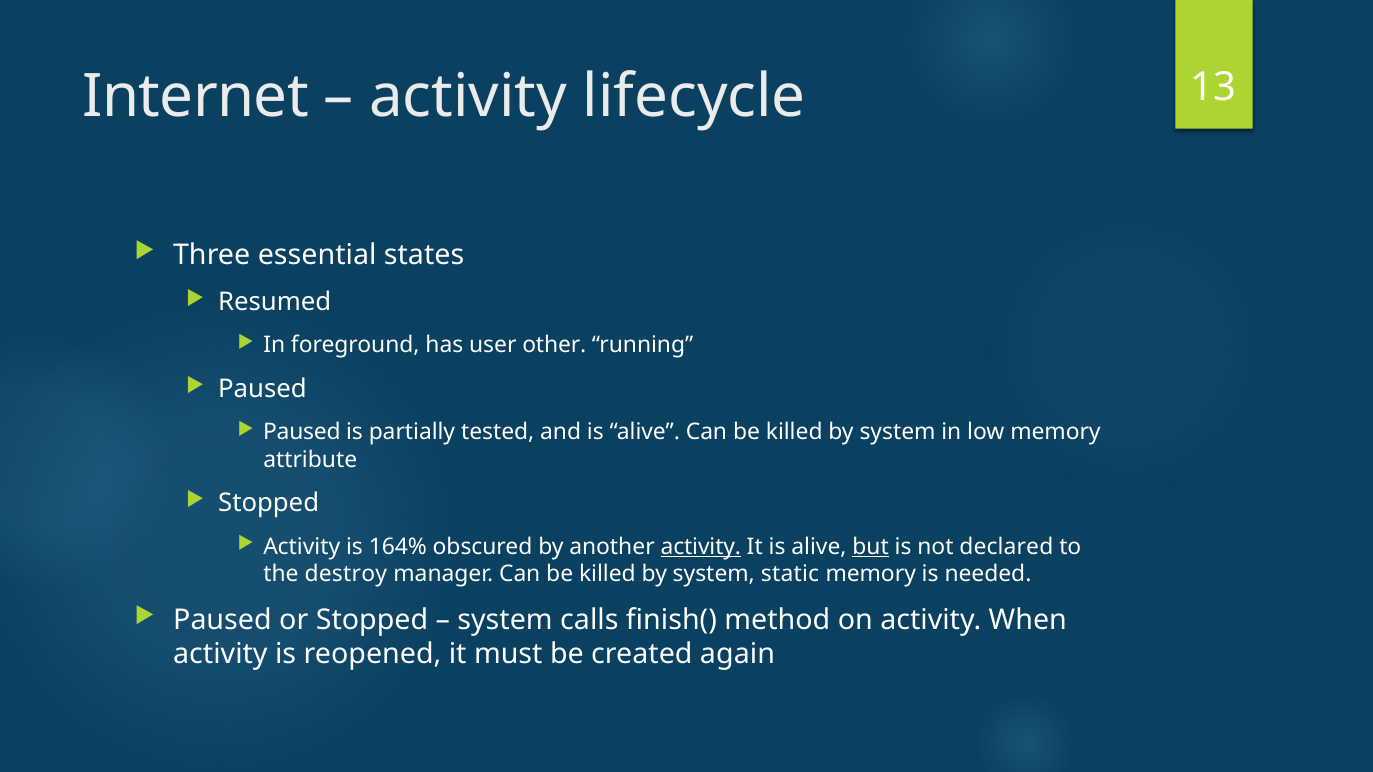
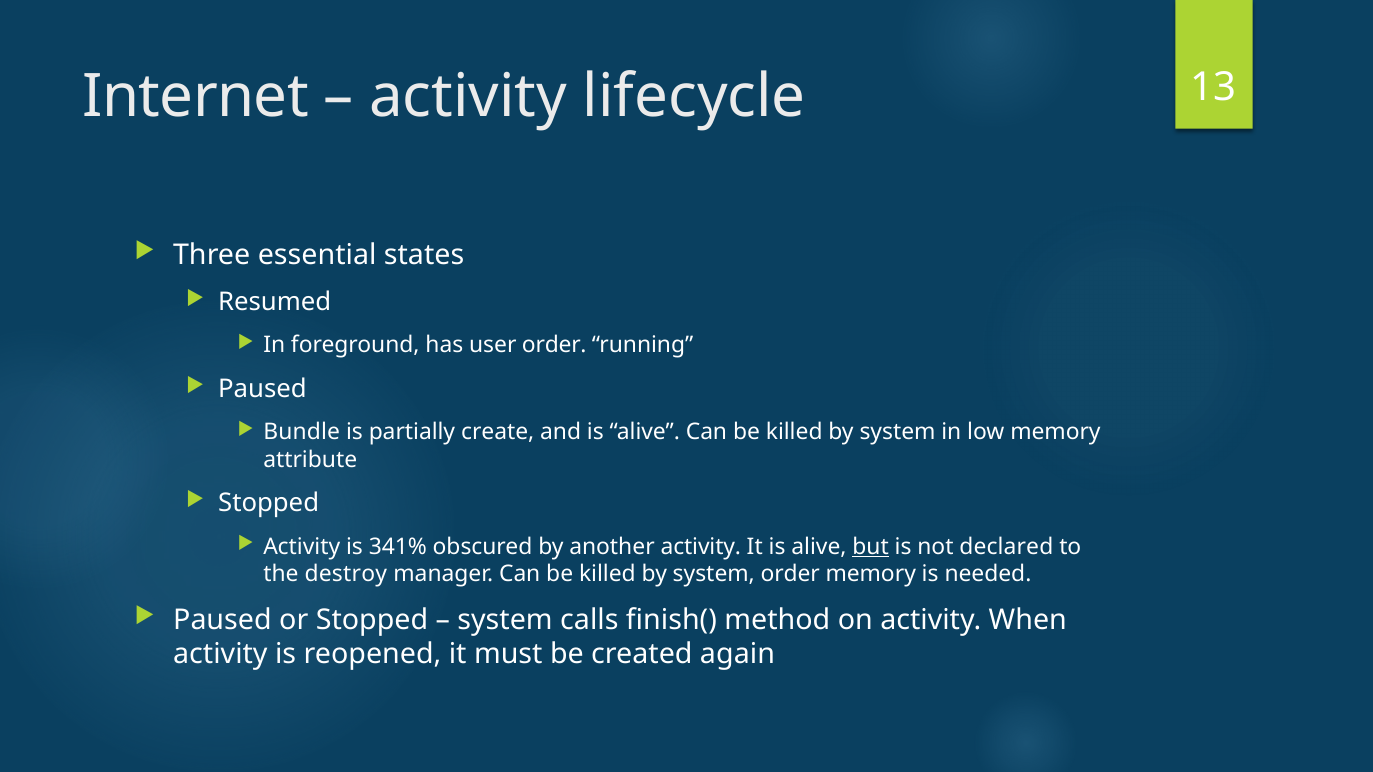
user other: other -> order
Paused at (302, 432): Paused -> Bundle
tested: tested -> create
164%: 164% -> 341%
activity at (701, 547) underline: present -> none
system static: static -> order
